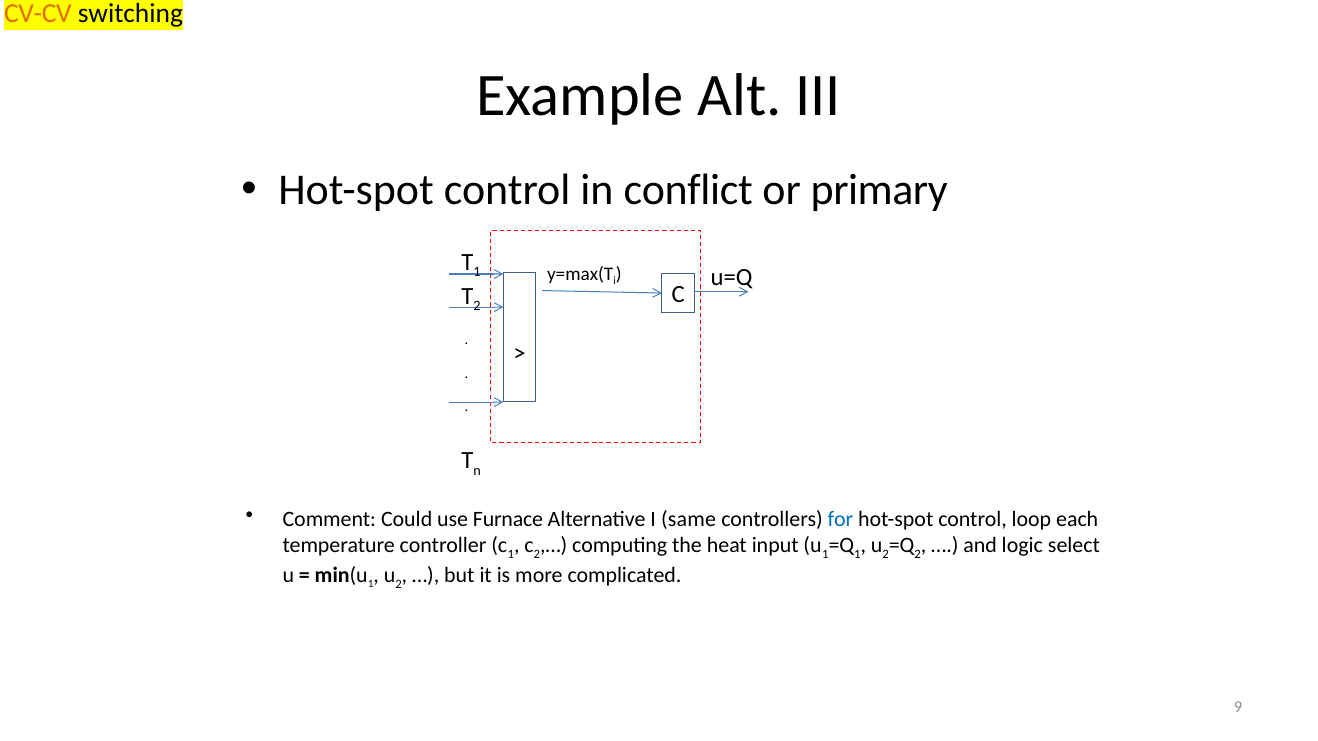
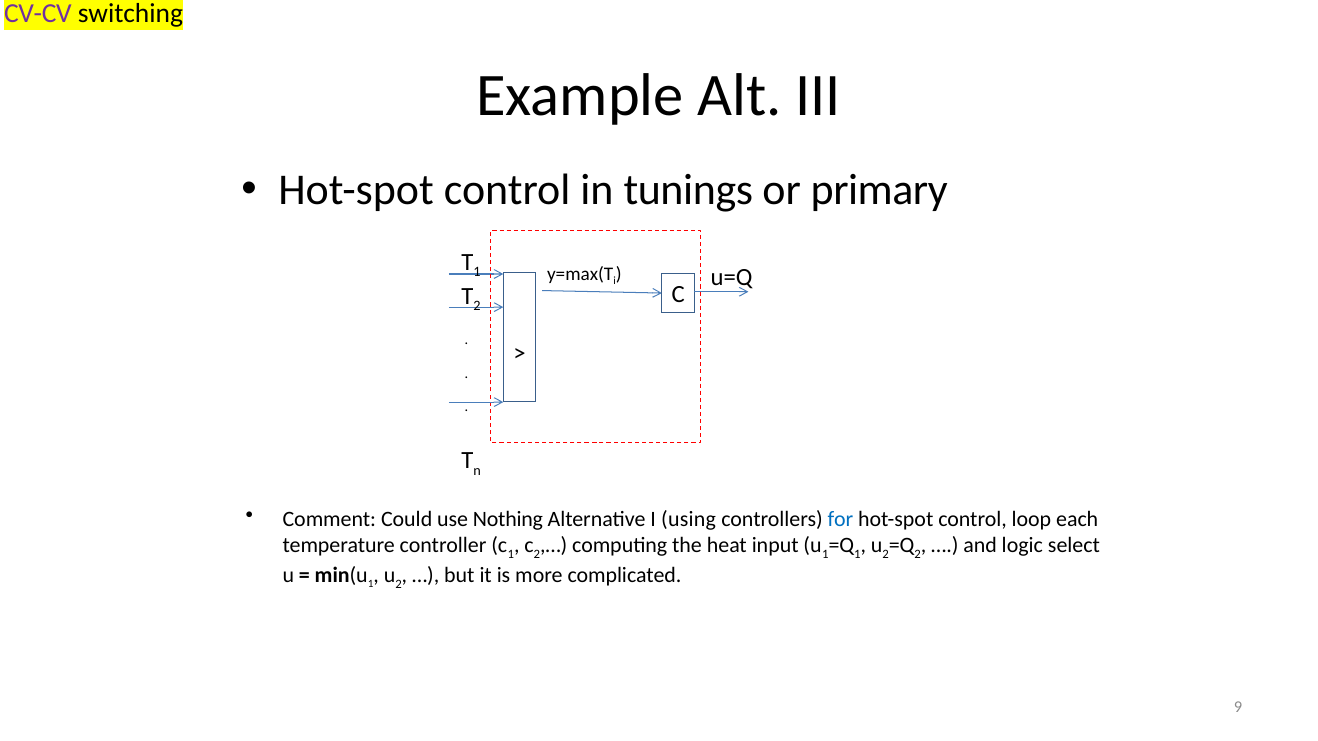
CV-CV colour: orange -> purple
conflict: conflict -> tunings
Furnace: Furnace -> Nothing
same: same -> using
